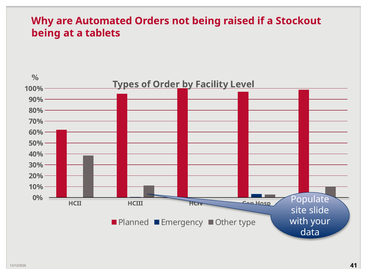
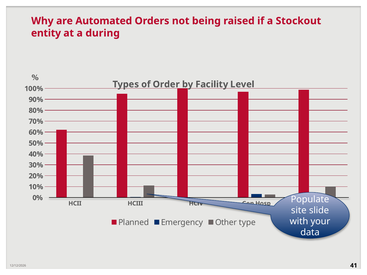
being at (46, 33): being -> entity
tablets: tablets -> during
